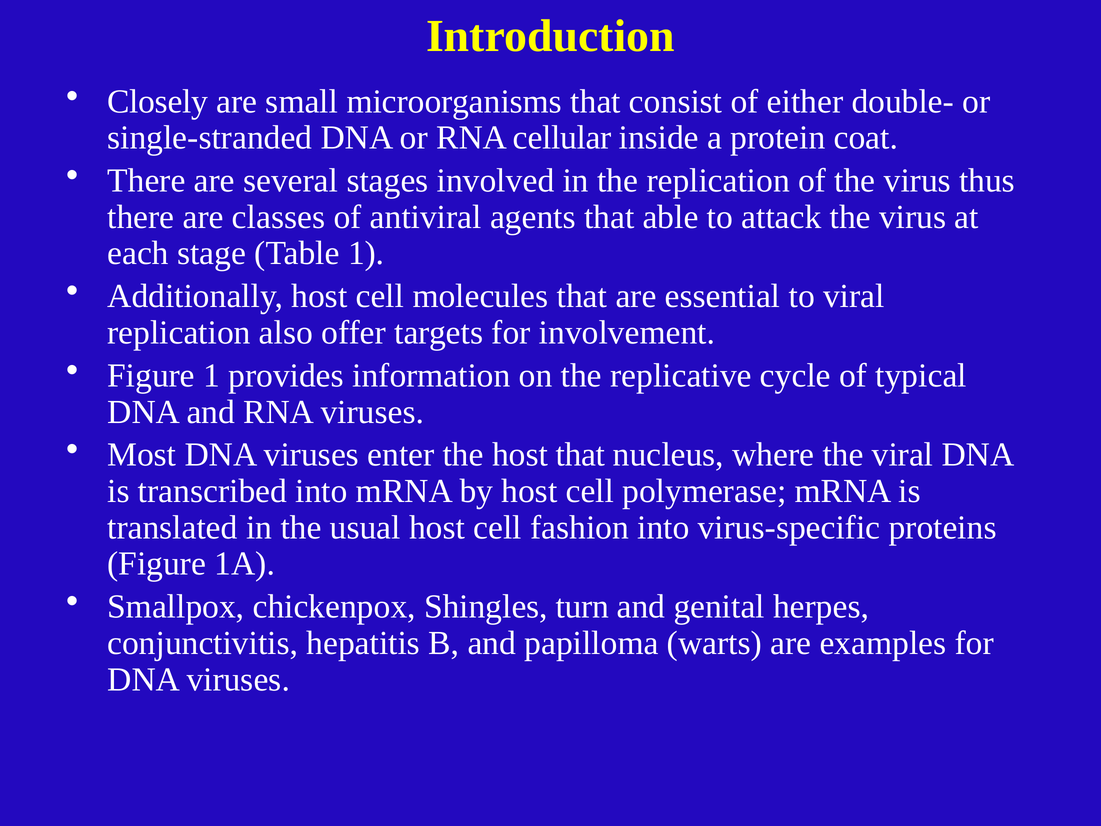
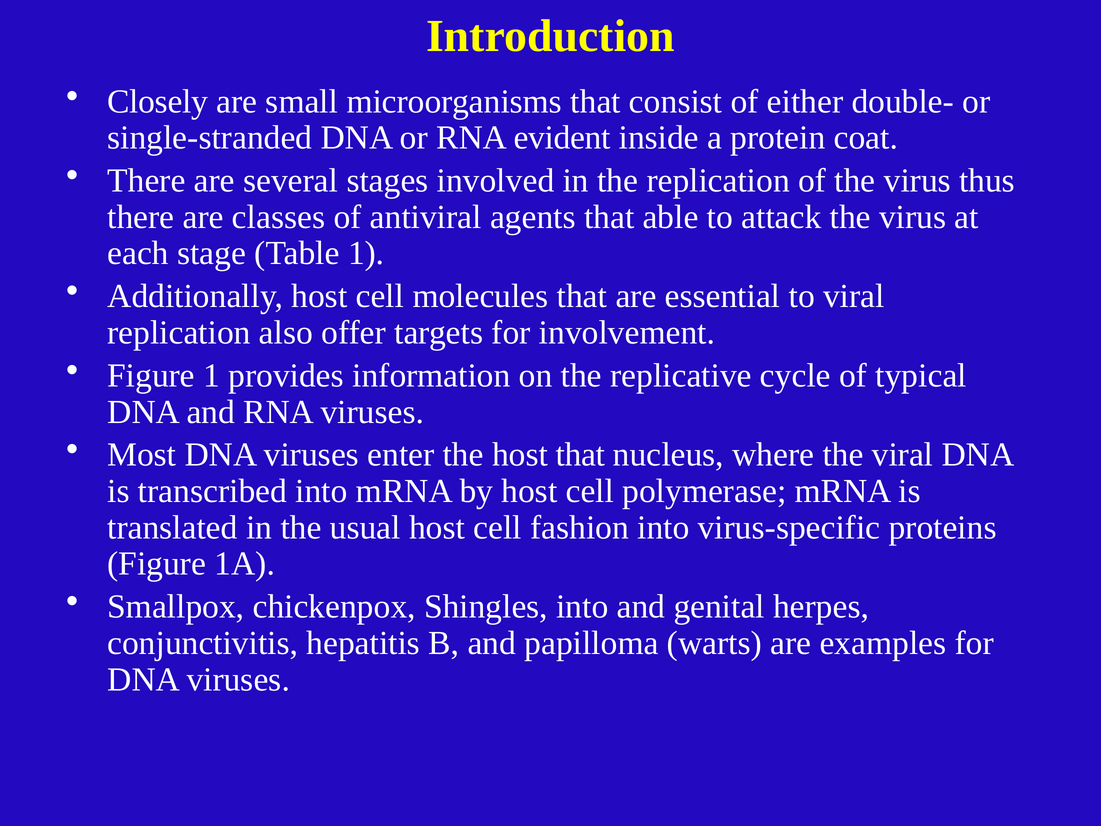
cellular: cellular -> evident
Shingles turn: turn -> into
